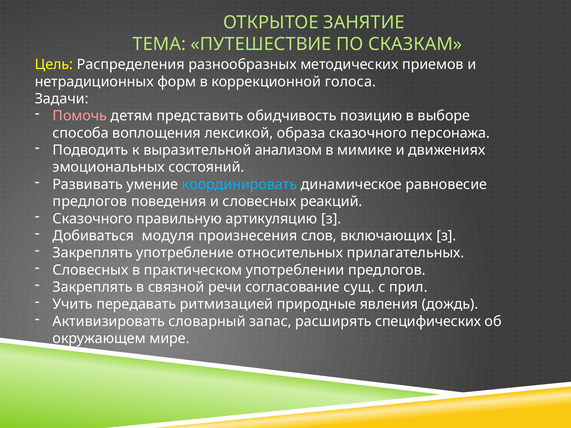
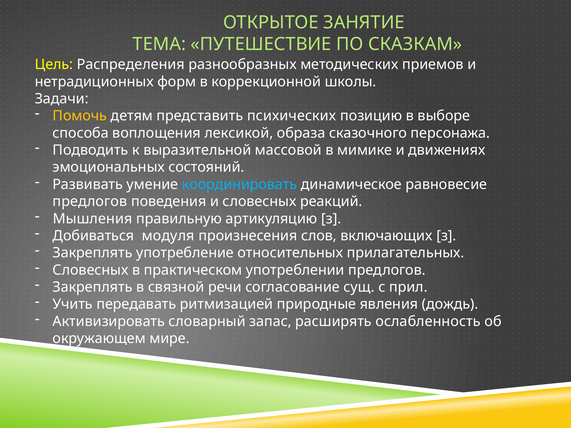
голоса: голоса -> школы
Помочь colour: pink -> yellow
обидчивость: обидчивость -> психических
анализом: анализом -> массовой
Сказочного at (93, 219): Сказочного -> Мышления
специфических: специфических -> ослабленность
